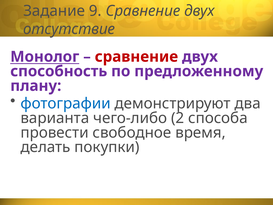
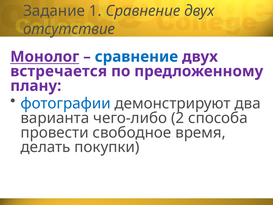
9: 9 -> 1
сравнение at (136, 57) colour: red -> blue
способность: способность -> встречается
